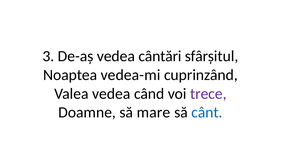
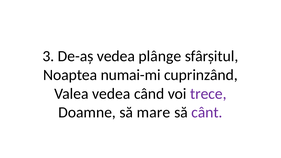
cântări: cântări -> plânge
vedea-mi: vedea-mi -> numai-mi
cânt colour: blue -> purple
